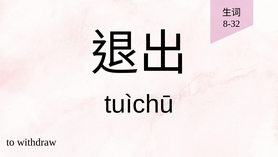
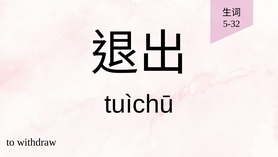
8-32: 8-32 -> 5-32
